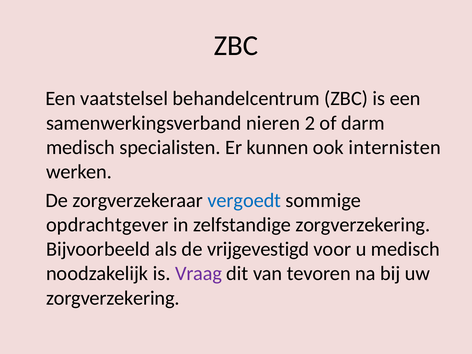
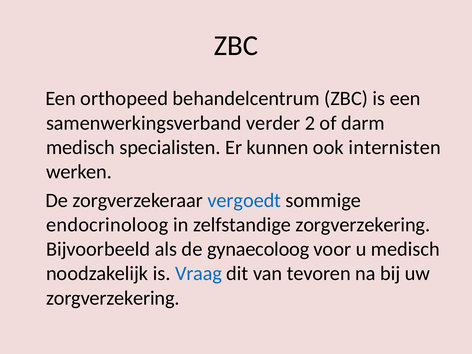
vaatstelsel: vaatstelsel -> orthopeed
nieren: nieren -> verder
opdrachtgever: opdrachtgever -> endocrinoloog
vrijgevestigd: vrijgevestigd -> gynaecoloog
Vraag colour: purple -> blue
